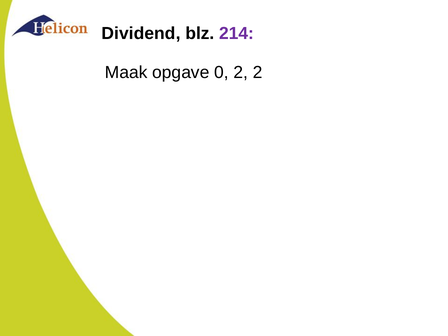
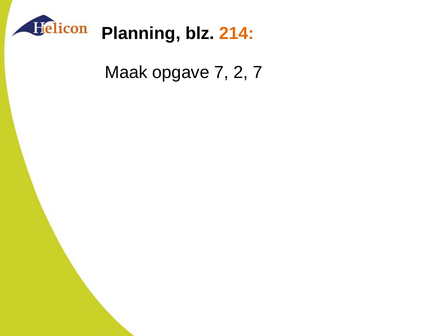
Dividend: Dividend -> Planning
214 colour: purple -> orange
opgave 0: 0 -> 7
2 2: 2 -> 7
